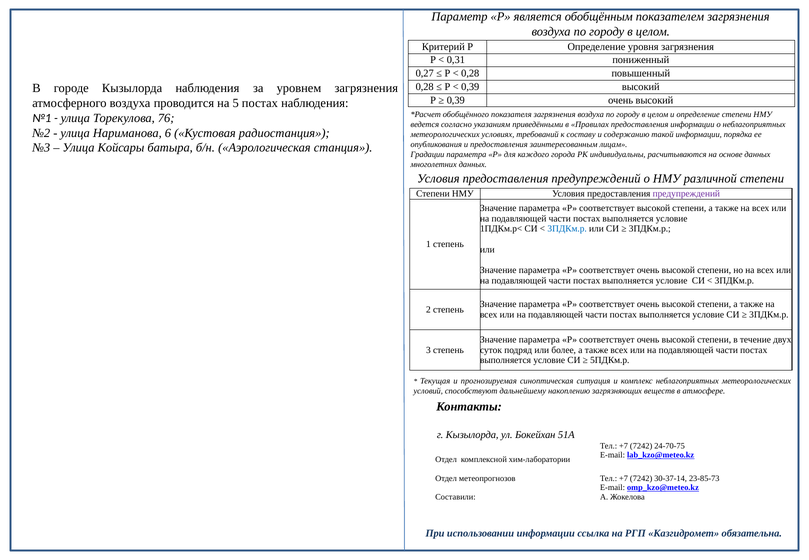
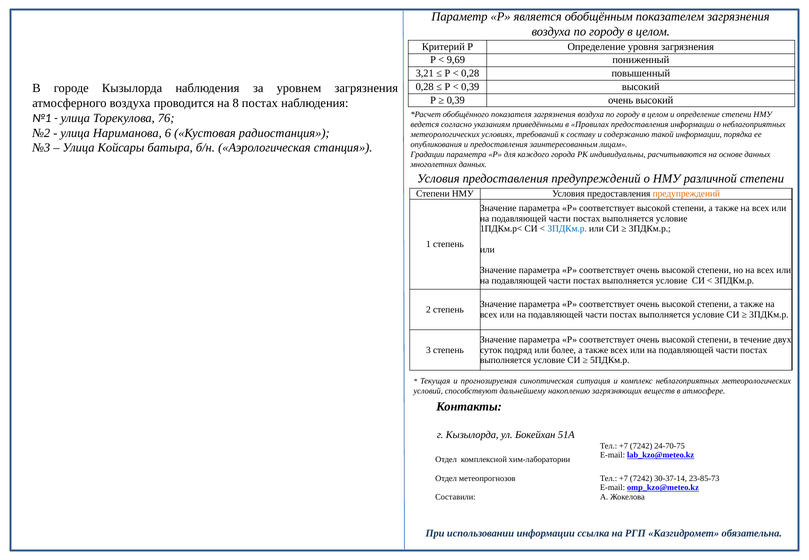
0,31: 0,31 -> 9,69
0,27: 0,27 -> 3,21
5: 5 -> 8
предупреждений at (686, 194) colour: purple -> orange
